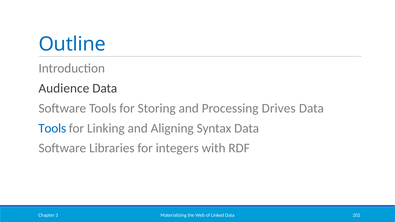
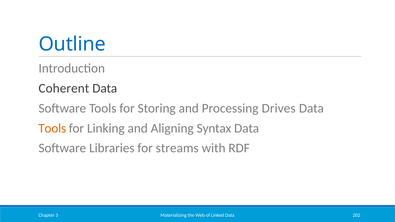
Audience: Audience -> Coherent
Tools at (52, 128) colour: blue -> orange
integers: integers -> streams
